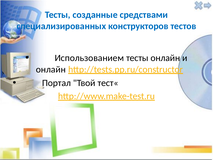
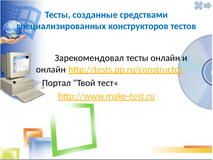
Использованием: Использованием -> Зарекомендовал
